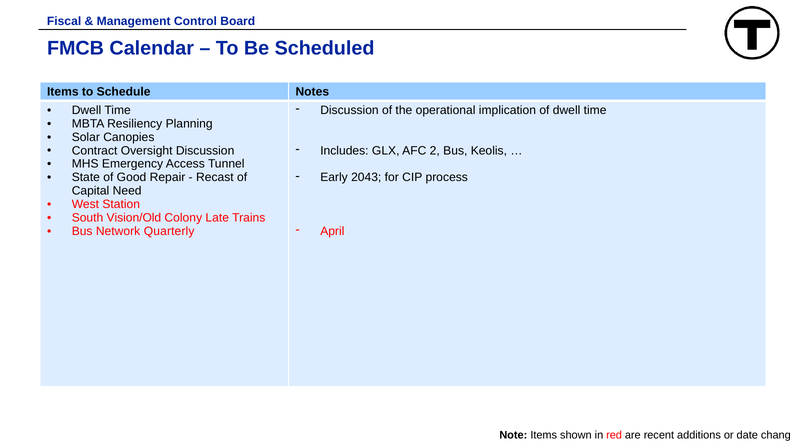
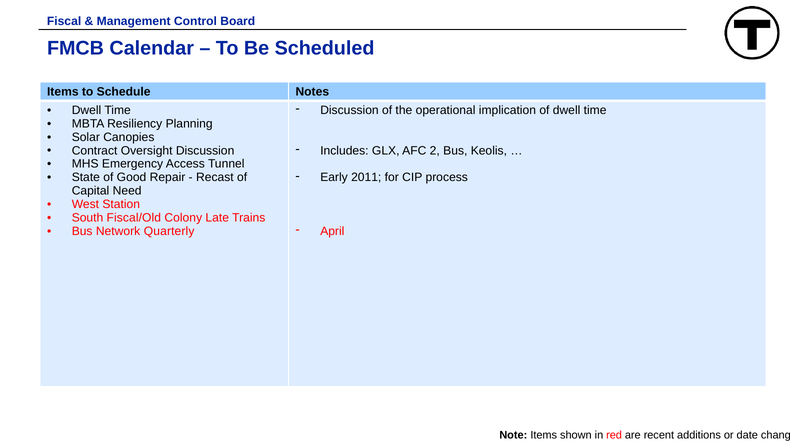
2043: 2043 -> 2011
Vision/Old: Vision/Old -> Fiscal/Old
